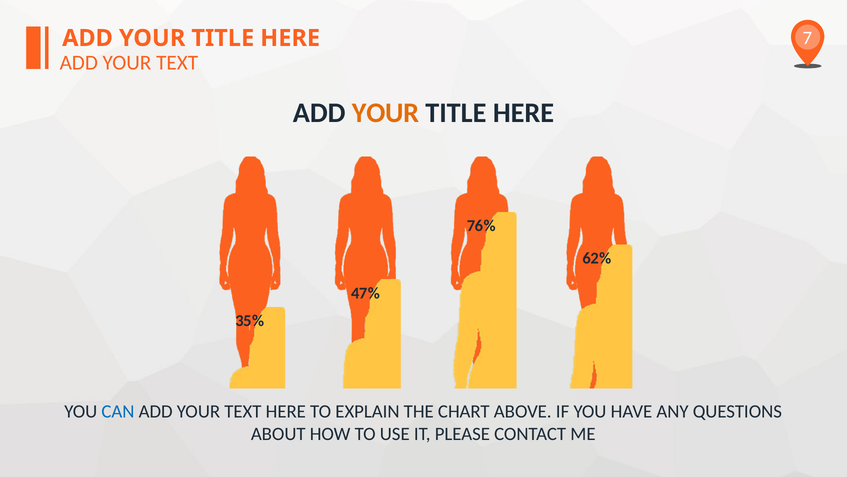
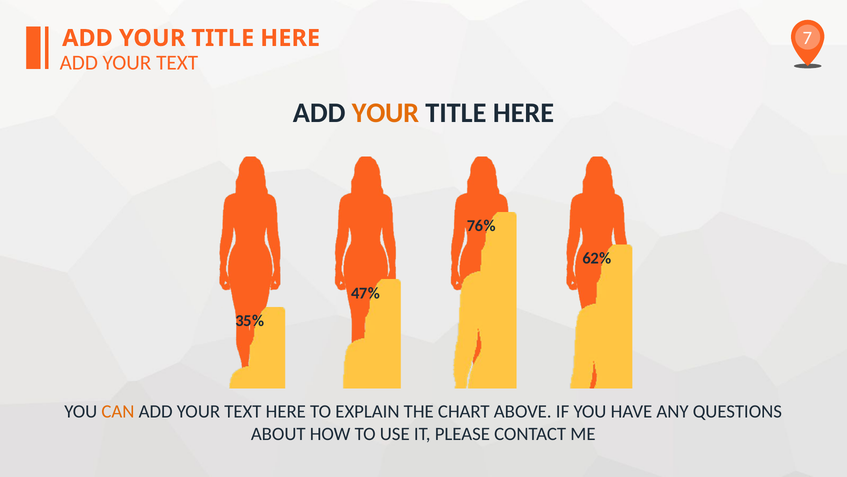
CAN colour: blue -> orange
